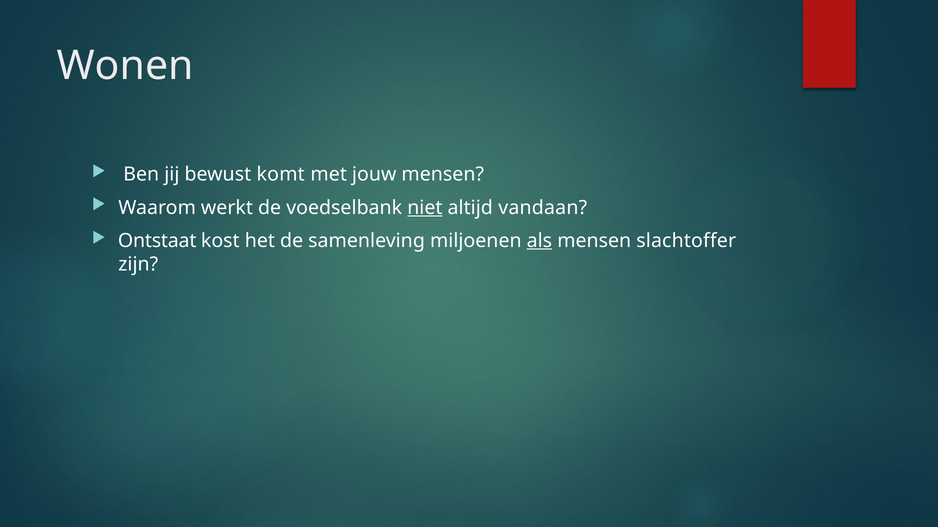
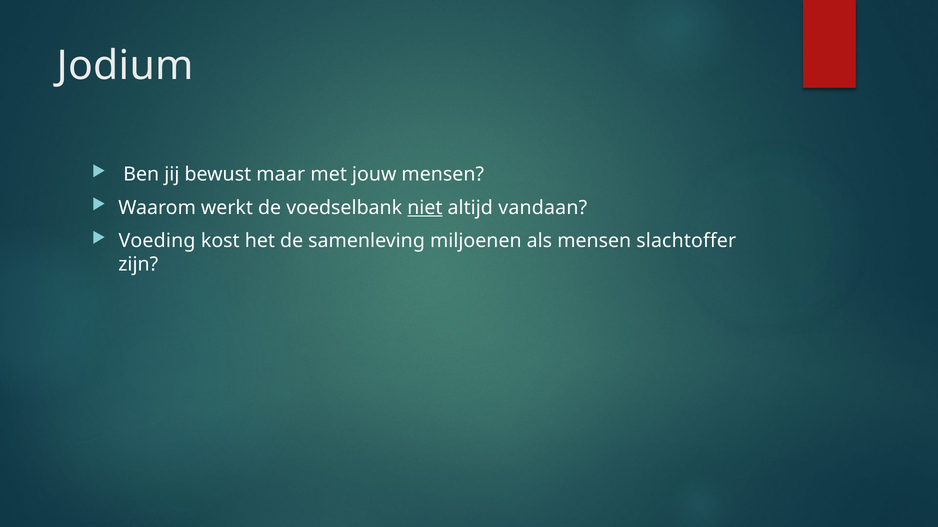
Wonen: Wonen -> Jodium
komt: komt -> maar
Ontstaat: Ontstaat -> Voeding
als underline: present -> none
